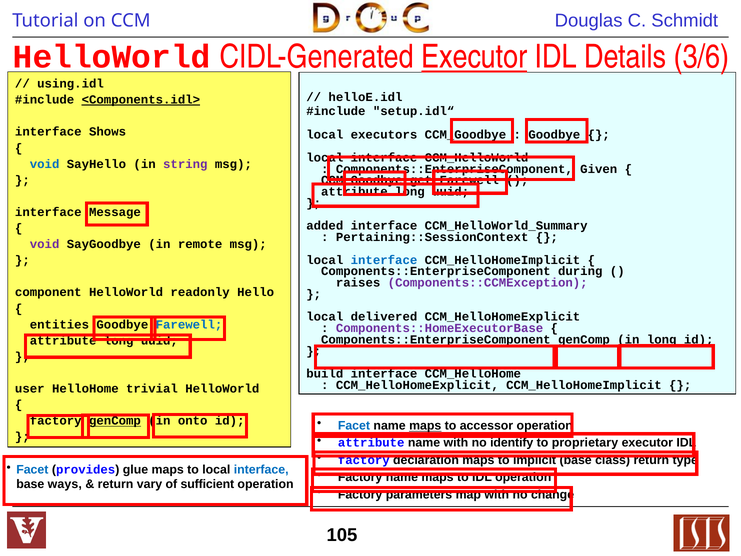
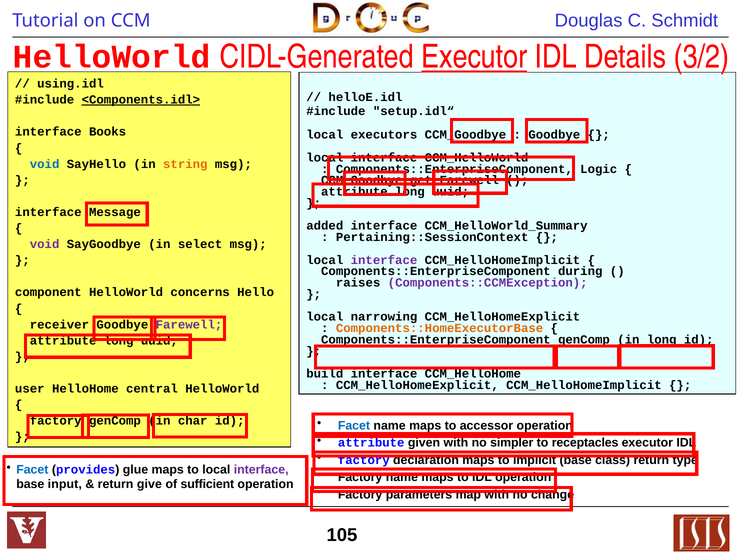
3/6: 3/6 -> 3/2
Shows: Shows -> Books
string colour: purple -> orange
Given: Given -> Logic
remote: remote -> select
interface at (384, 260) colour: blue -> purple
readonly: readonly -> concerns
delivered: delivered -> narrowing
entities: entities -> receiver
Farewell colour: blue -> purple
Components::HomeExecutorBase colour: purple -> orange
trivial: trivial -> central
genComp at (115, 421) underline: present -> none
onto: onto -> char
maps at (425, 426) underline: present -> none
attribute name: name -> given
identify: identify -> simpler
proprietary: proprietary -> receptacles
interface at (261, 469) colour: blue -> purple
ways: ways -> input
vary: vary -> give
